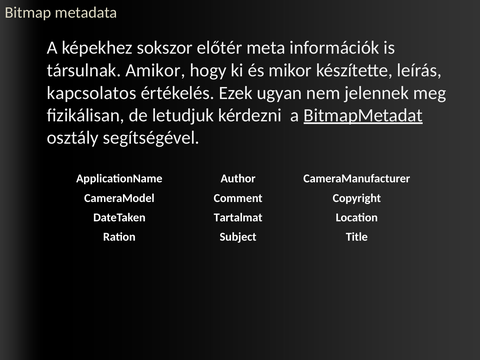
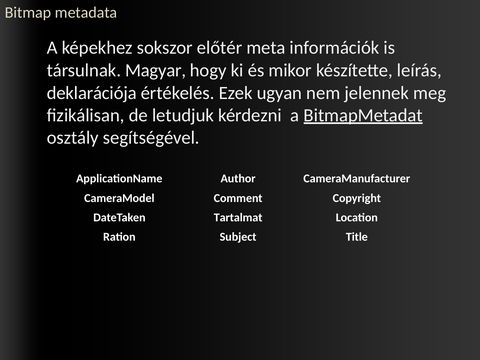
Amikor: Amikor -> Magyar
kapcsolatos: kapcsolatos -> deklarációja
